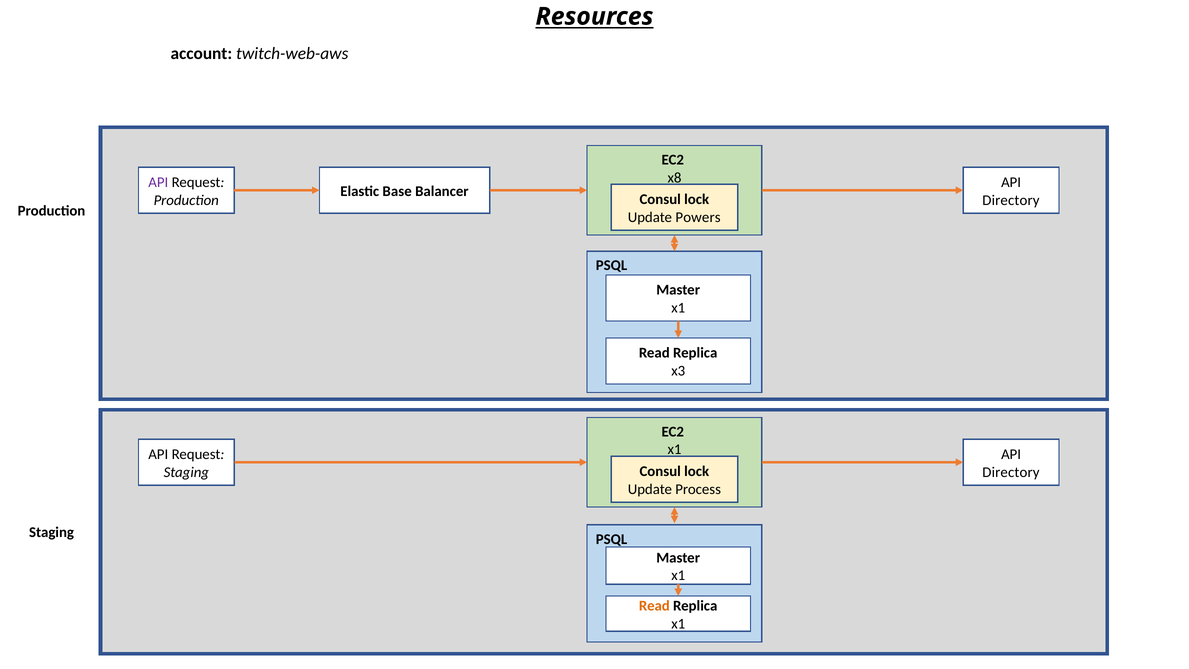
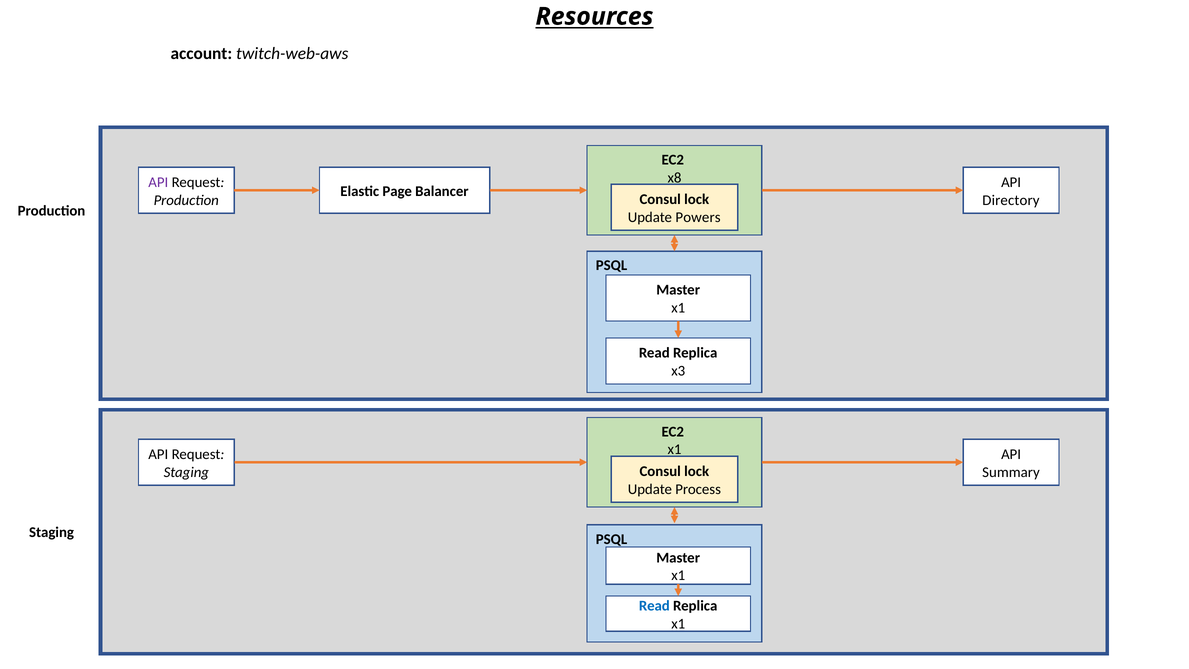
Base: Base -> Page
Directory at (1011, 472): Directory -> Summary
Read at (654, 606) colour: orange -> blue
